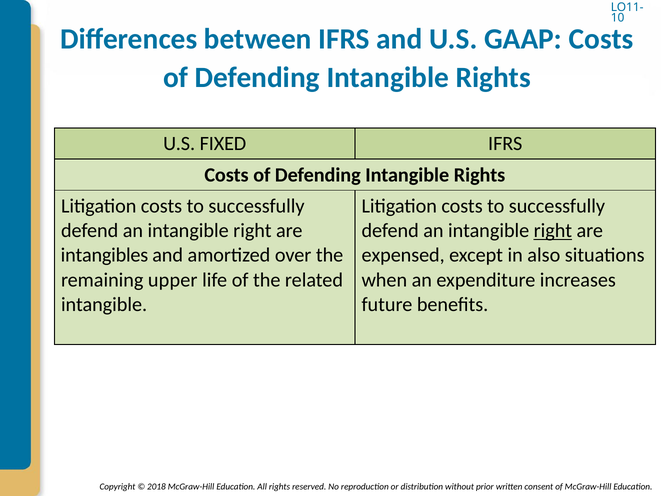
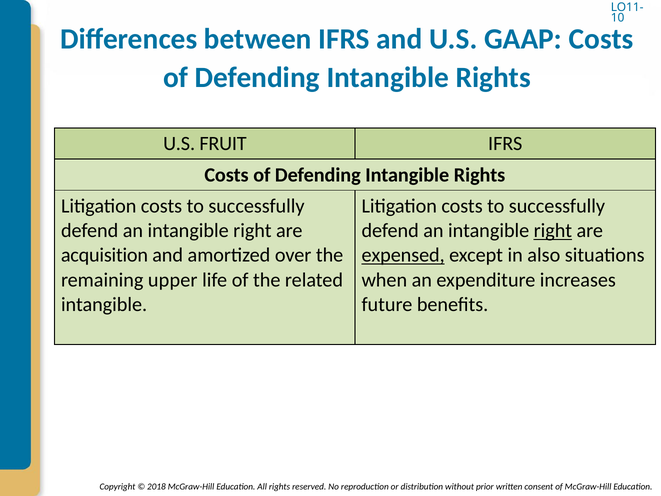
FIXED: FIXED -> FRUIT
intangibles: intangibles -> acquisition
expensed underline: none -> present
